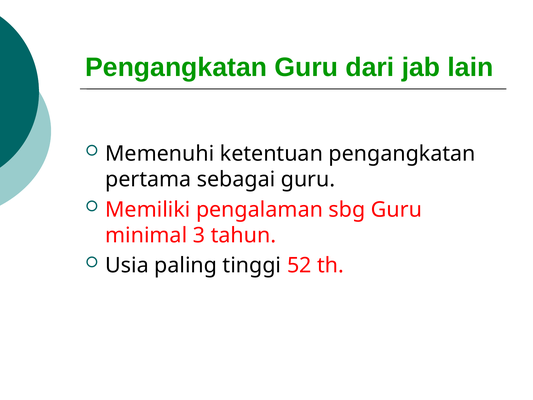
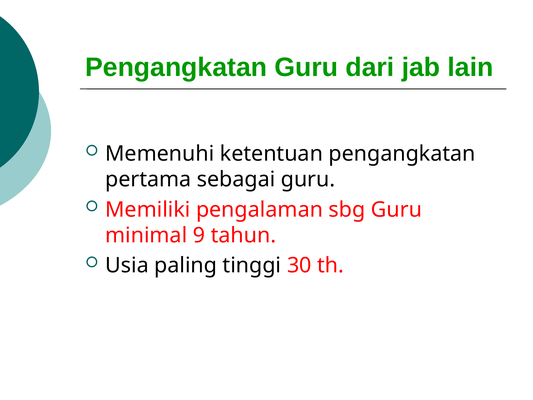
3: 3 -> 9
52: 52 -> 30
